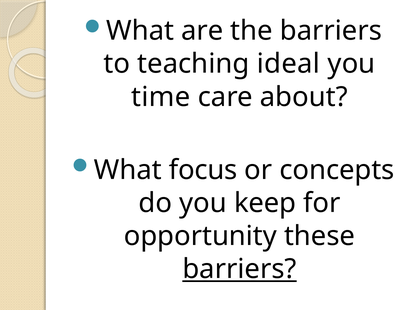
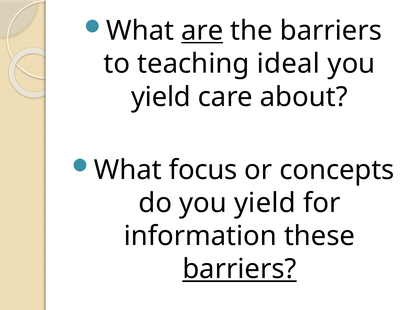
are underline: none -> present
time at (161, 97): time -> yield
do you keep: keep -> yield
opportunity: opportunity -> information
